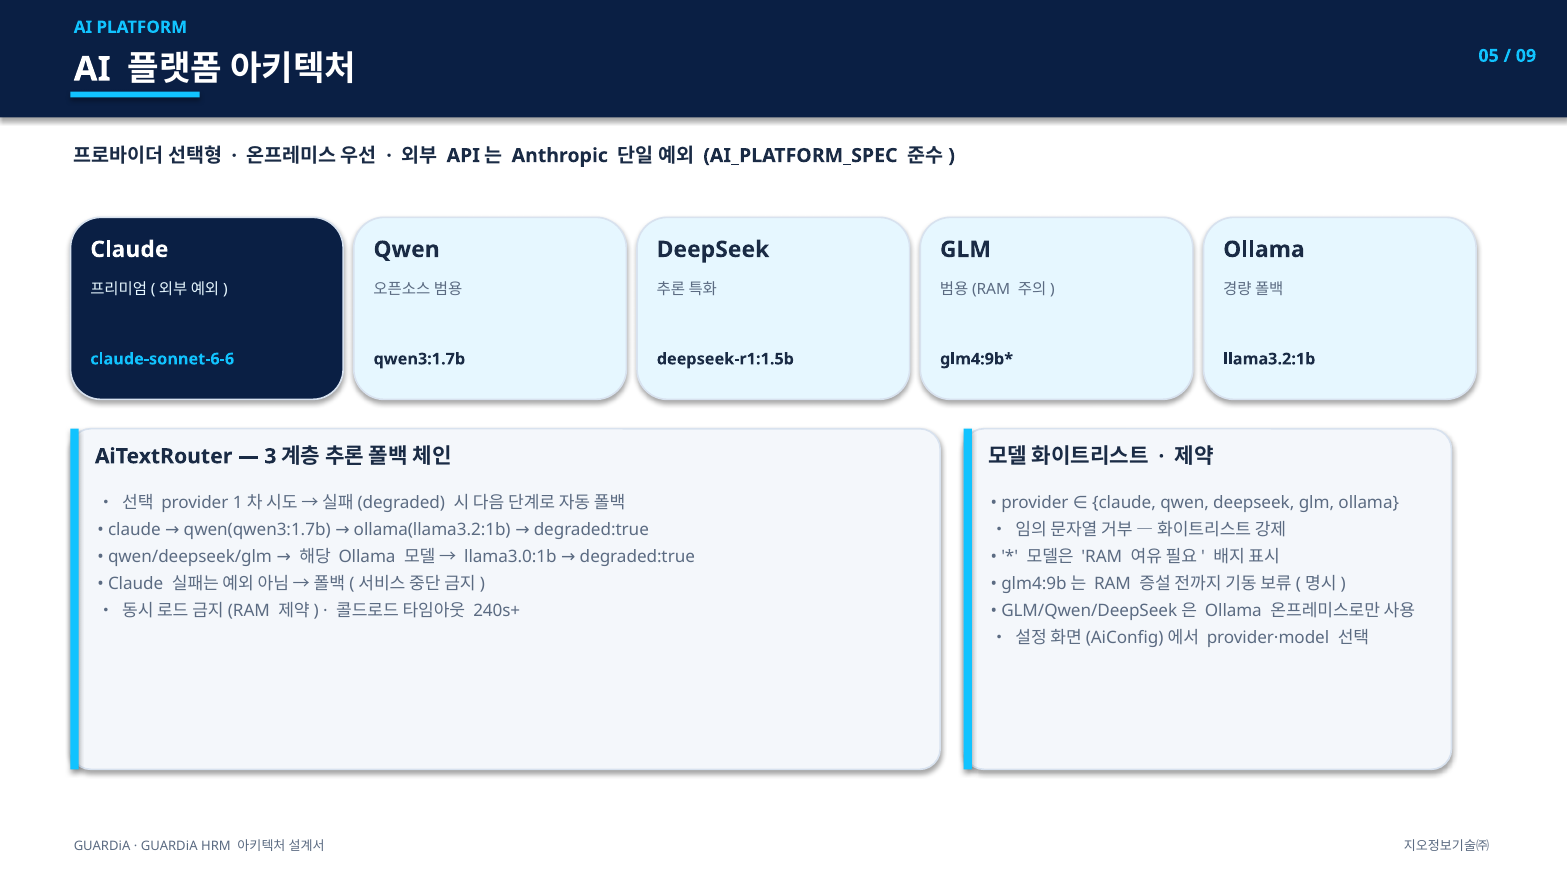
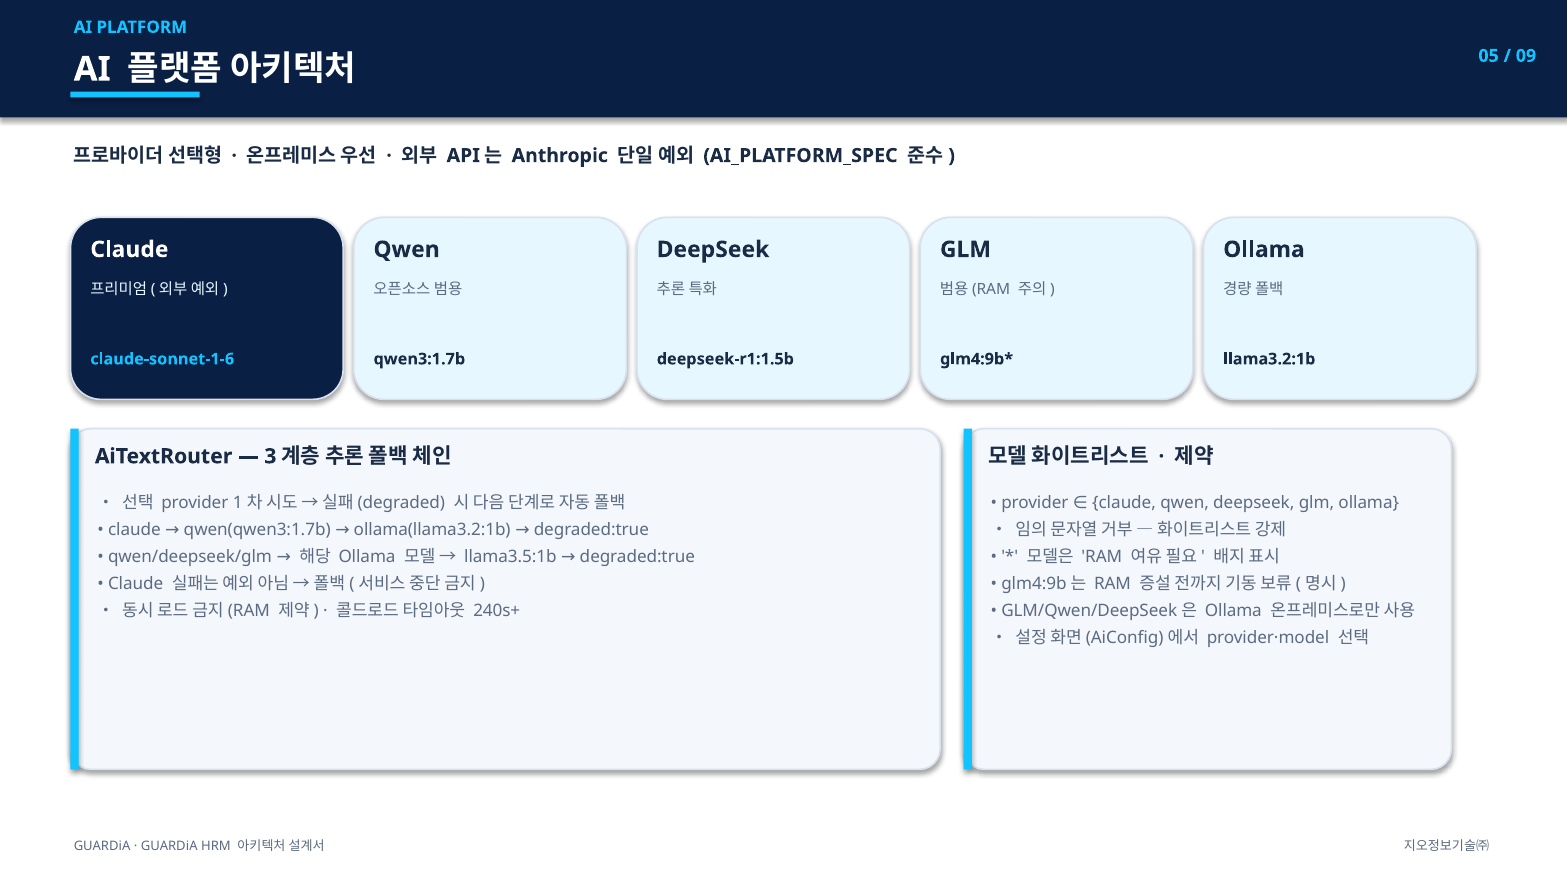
claude-sonnet-6-6: claude-sonnet-6-6 -> claude-sonnet-1-6
llama3.0:1b: llama3.0:1b -> llama3.5:1b
